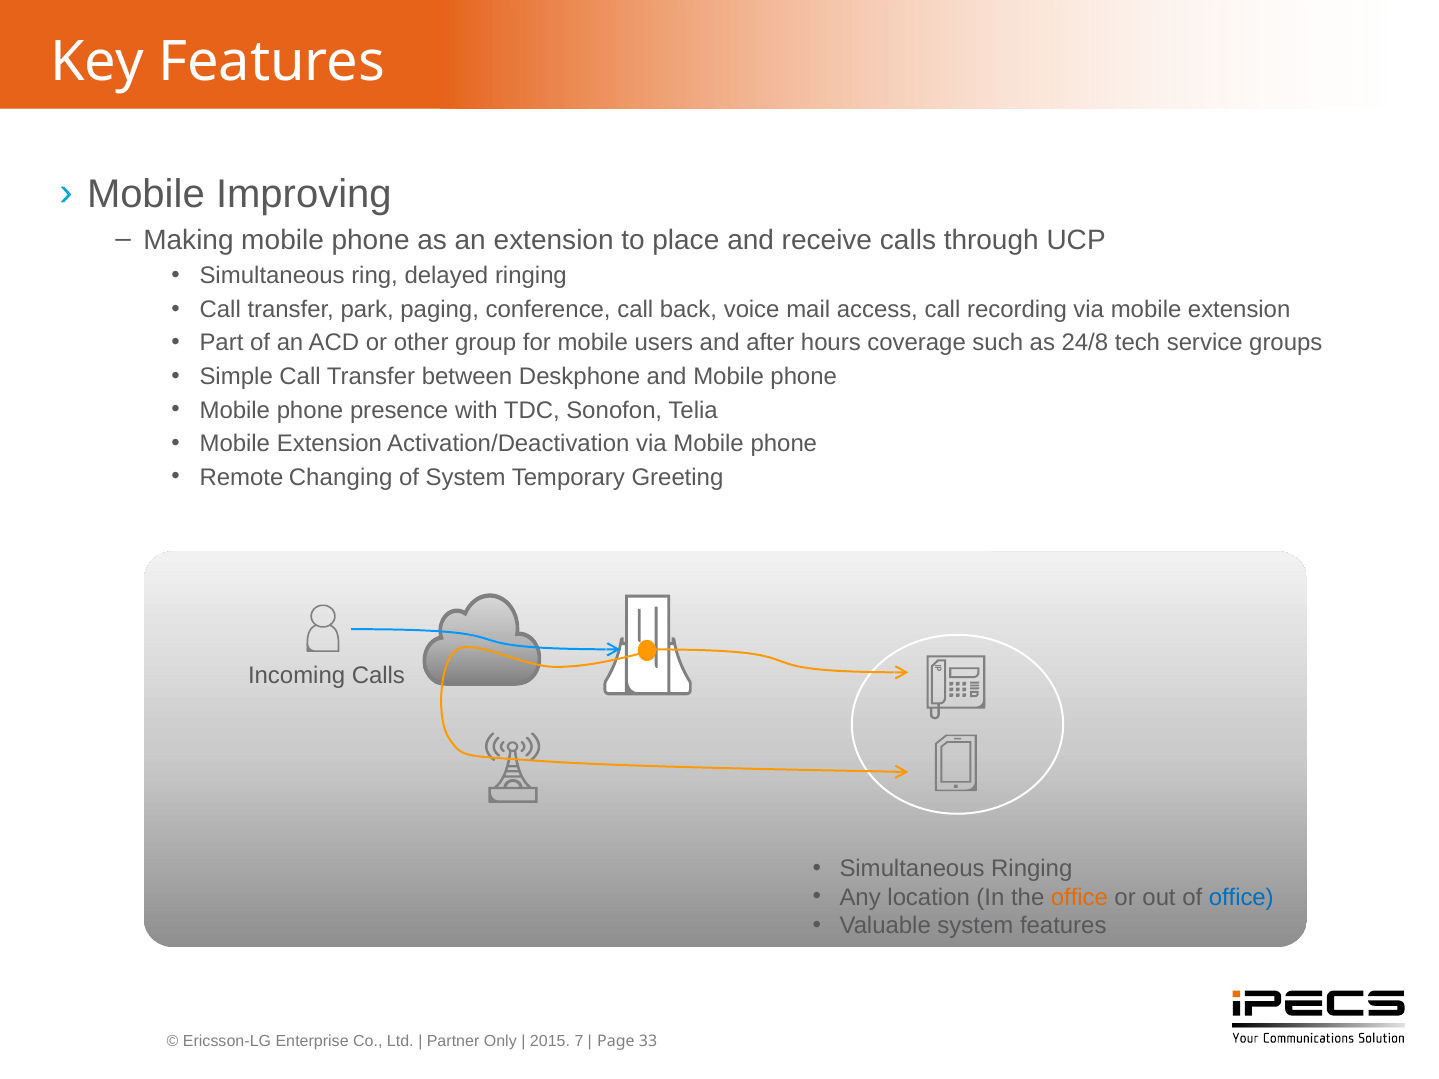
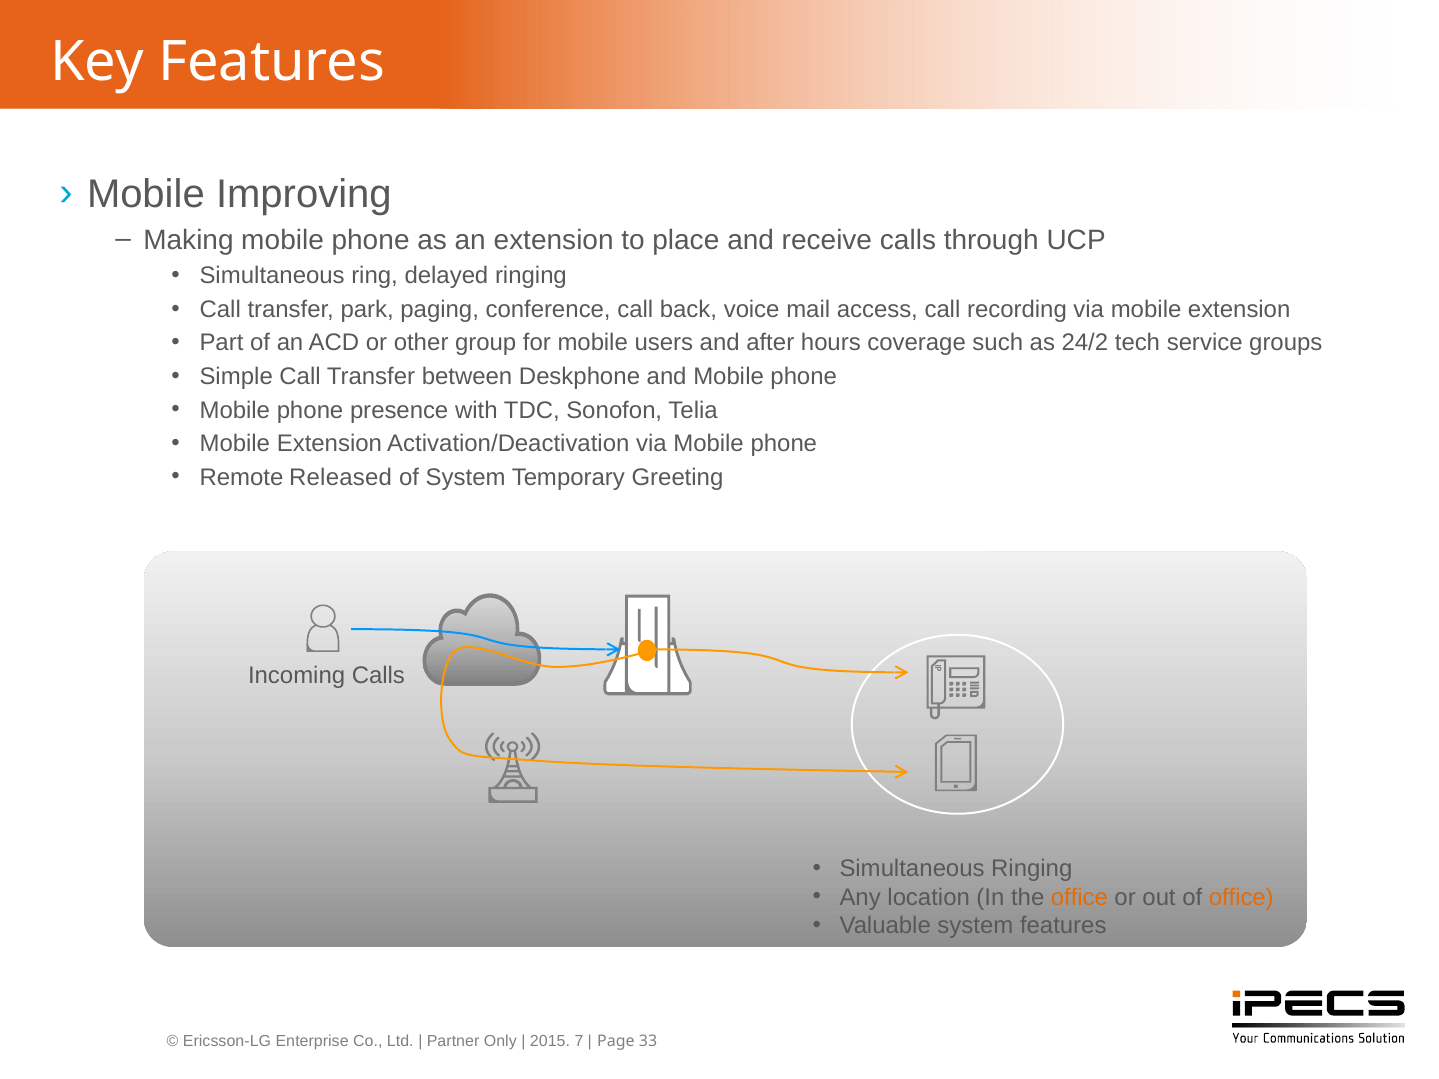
24/8: 24/8 -> 24/2
Changing: Changing -> Released
office at (1241, 897) colour: blue -> orange
